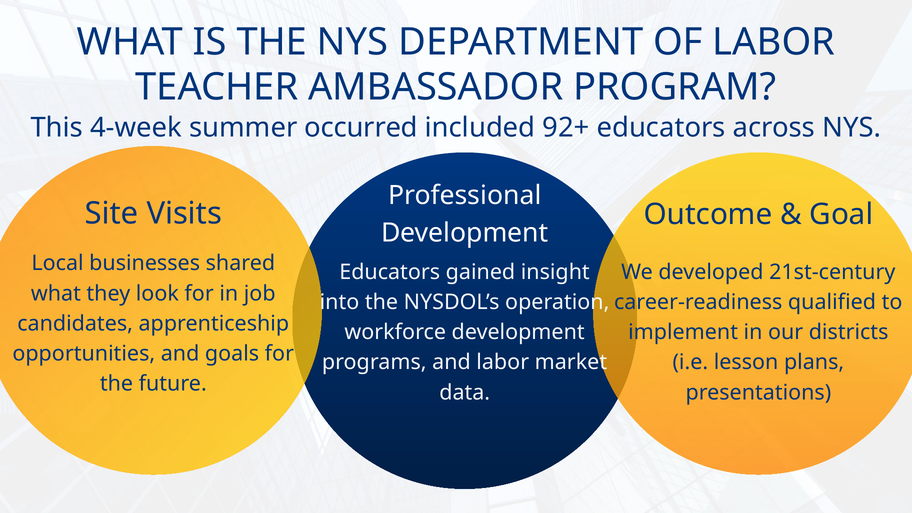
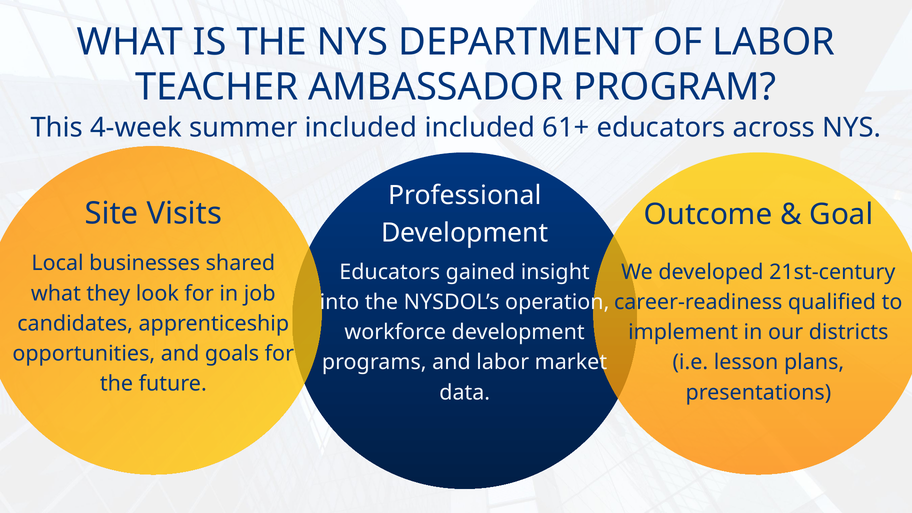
summer occurred: occurred -> included
92+: 92+ -> 61+
